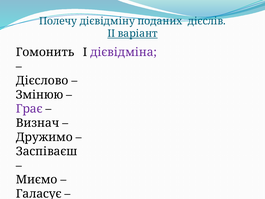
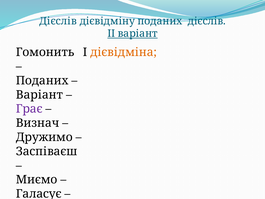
Полечу at (58, 21): Полечу -> Дієслів
дієвідміна colour: purple -> orange
Дієслово at (42, 80): Дієслово -> Поданих
Змінюю at (39, 95): Змінюю -> Варіант
